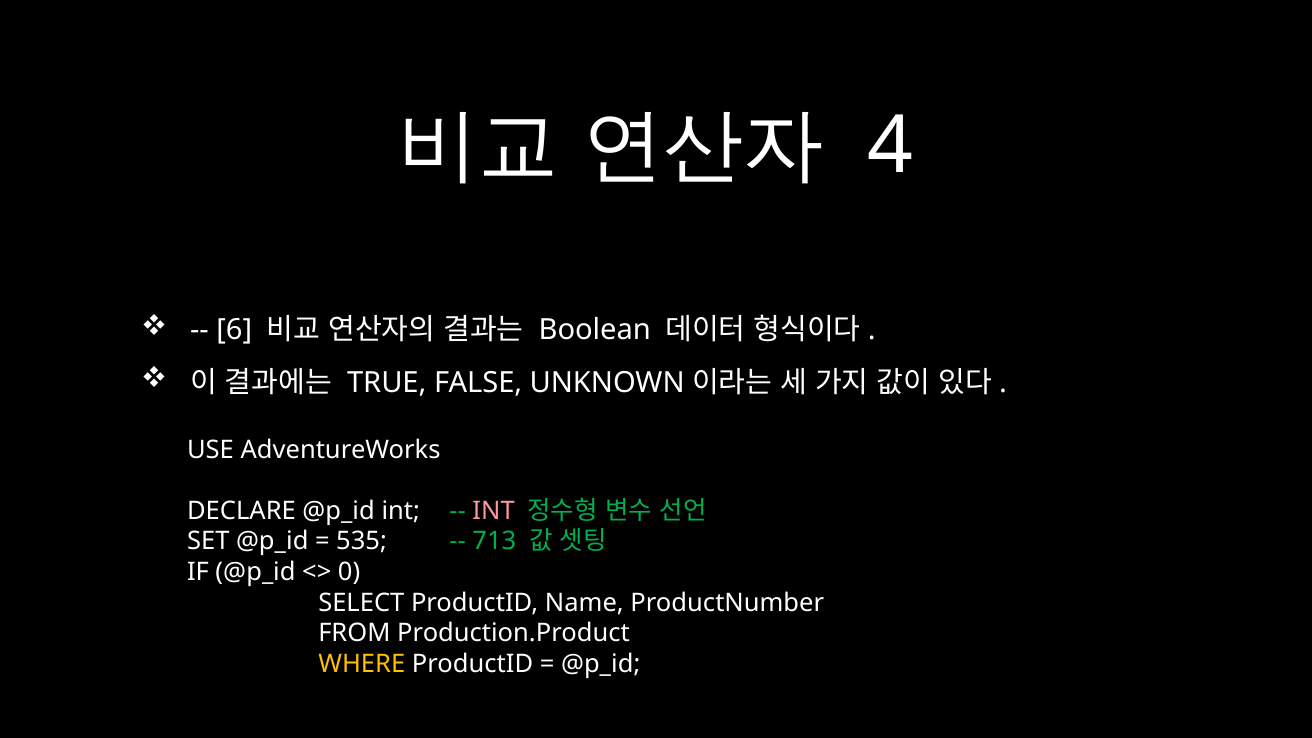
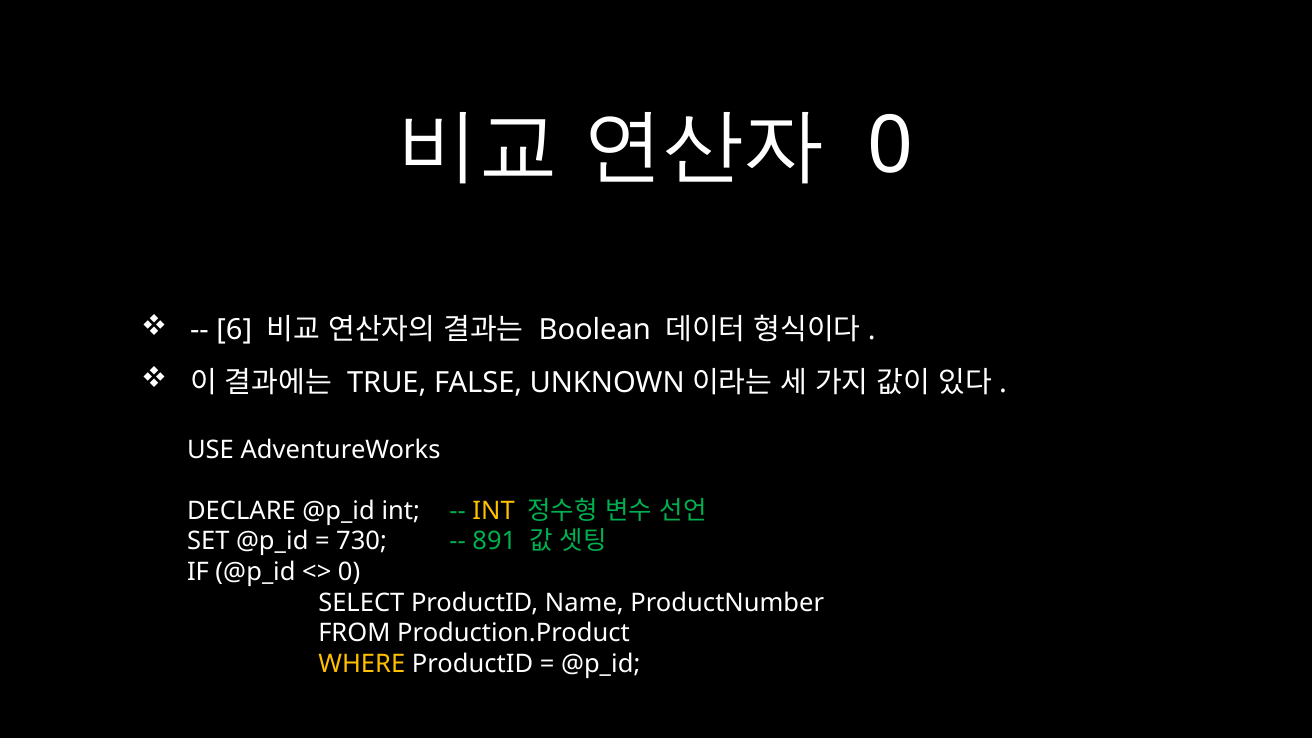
4 at (890, 146): 4 -> 0
INT at (494, 511) colour: pink -> yellow
535: 535 -> 730
713: 713 -> 891
